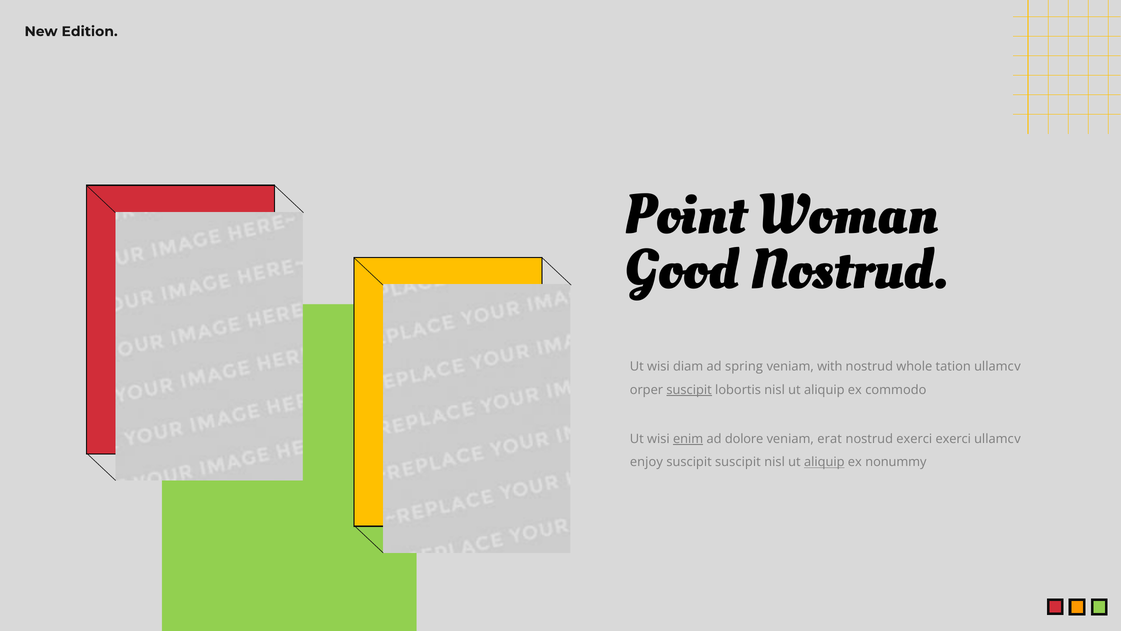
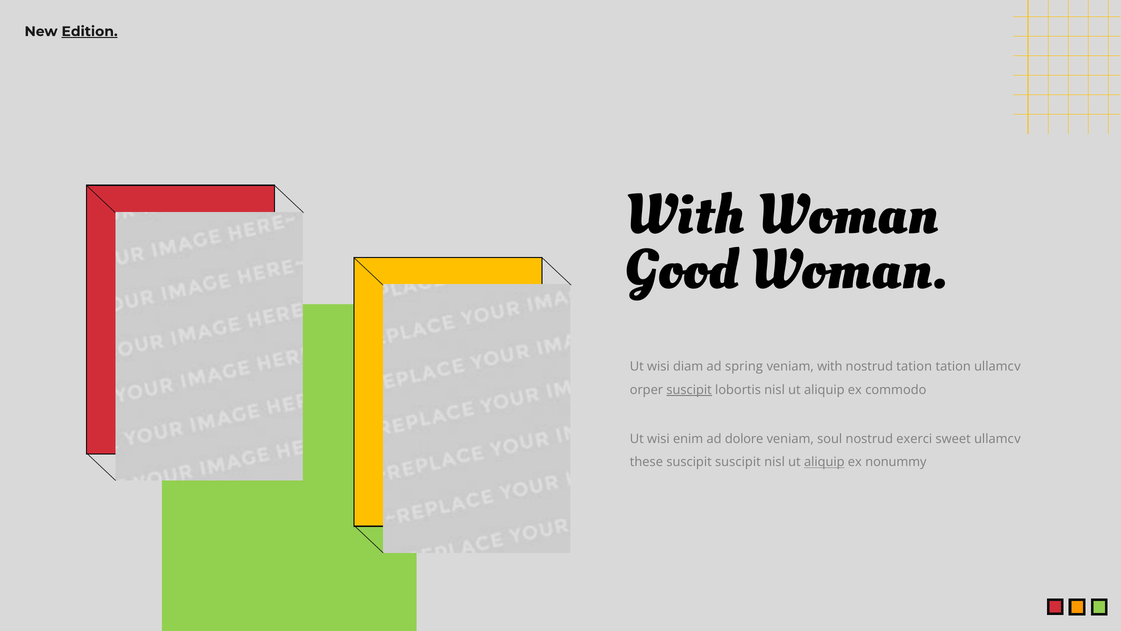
Edition underline: none -> present
Point at (685, 214): Point -> With
Good Nostrud: Nostrud -> Woman
nostrud whole: whole -> tation
enim underline: present -> none
erat: erat -> soul
exerci exerci: exerci -> sweet
enjoy: enjoy -> these
